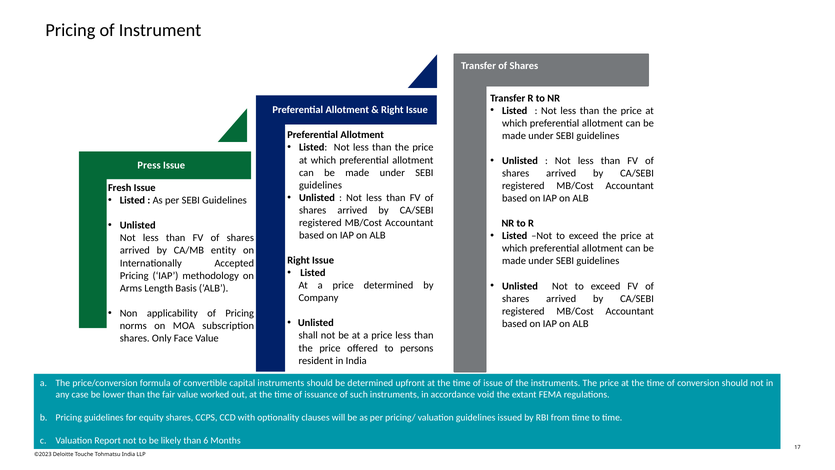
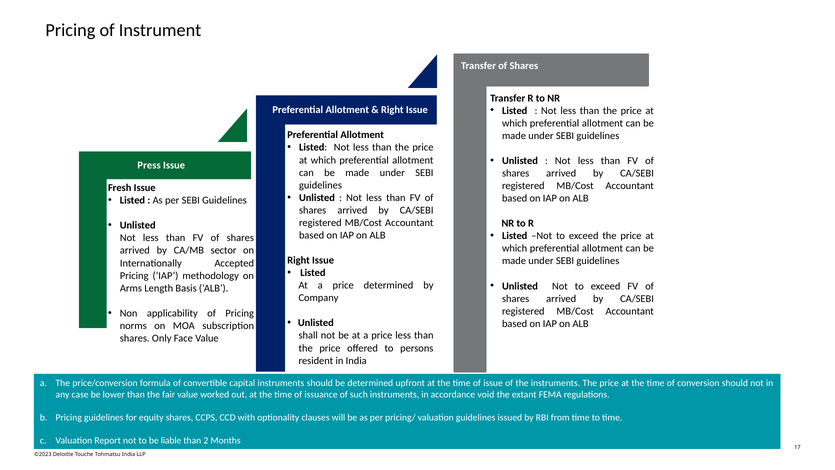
entity: entity -> sector
likely: likely -> liable
6: 6 -> 2
